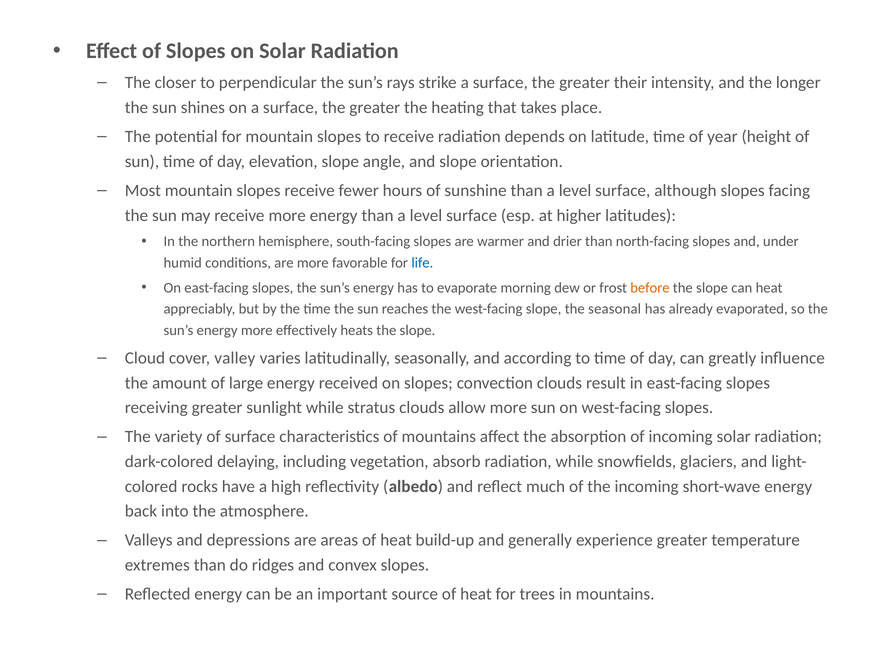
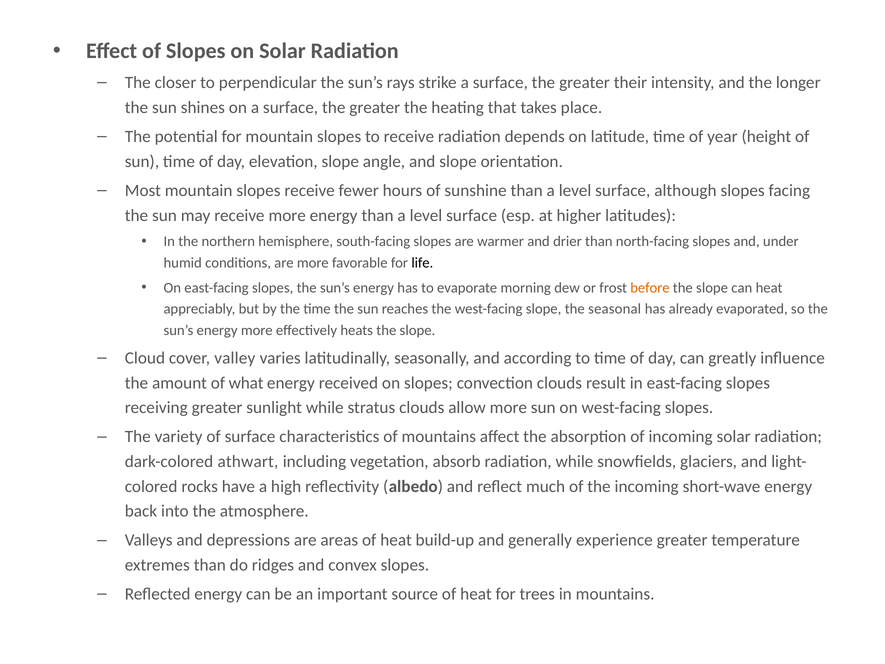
life colour: blue -> black
large: large -> what
delaying: delaying -> athwart
